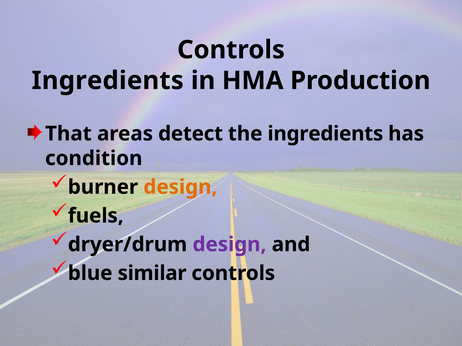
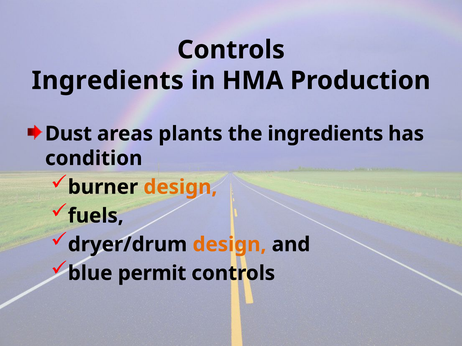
That: That -> Dust
detect: detect -> plants
design at (229, 245) colour: purple -> orange
similar: similar -> permit
